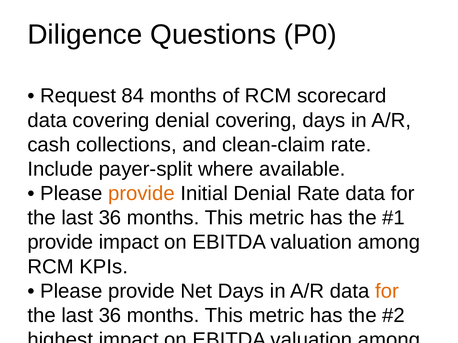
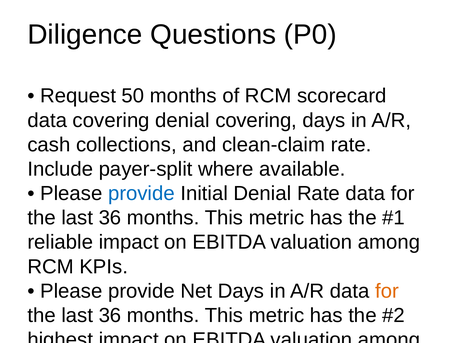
84: 84 -> 50
provide at (141, 194) colour: orange -> blue
provide at (60, 243): provide -> reliable
